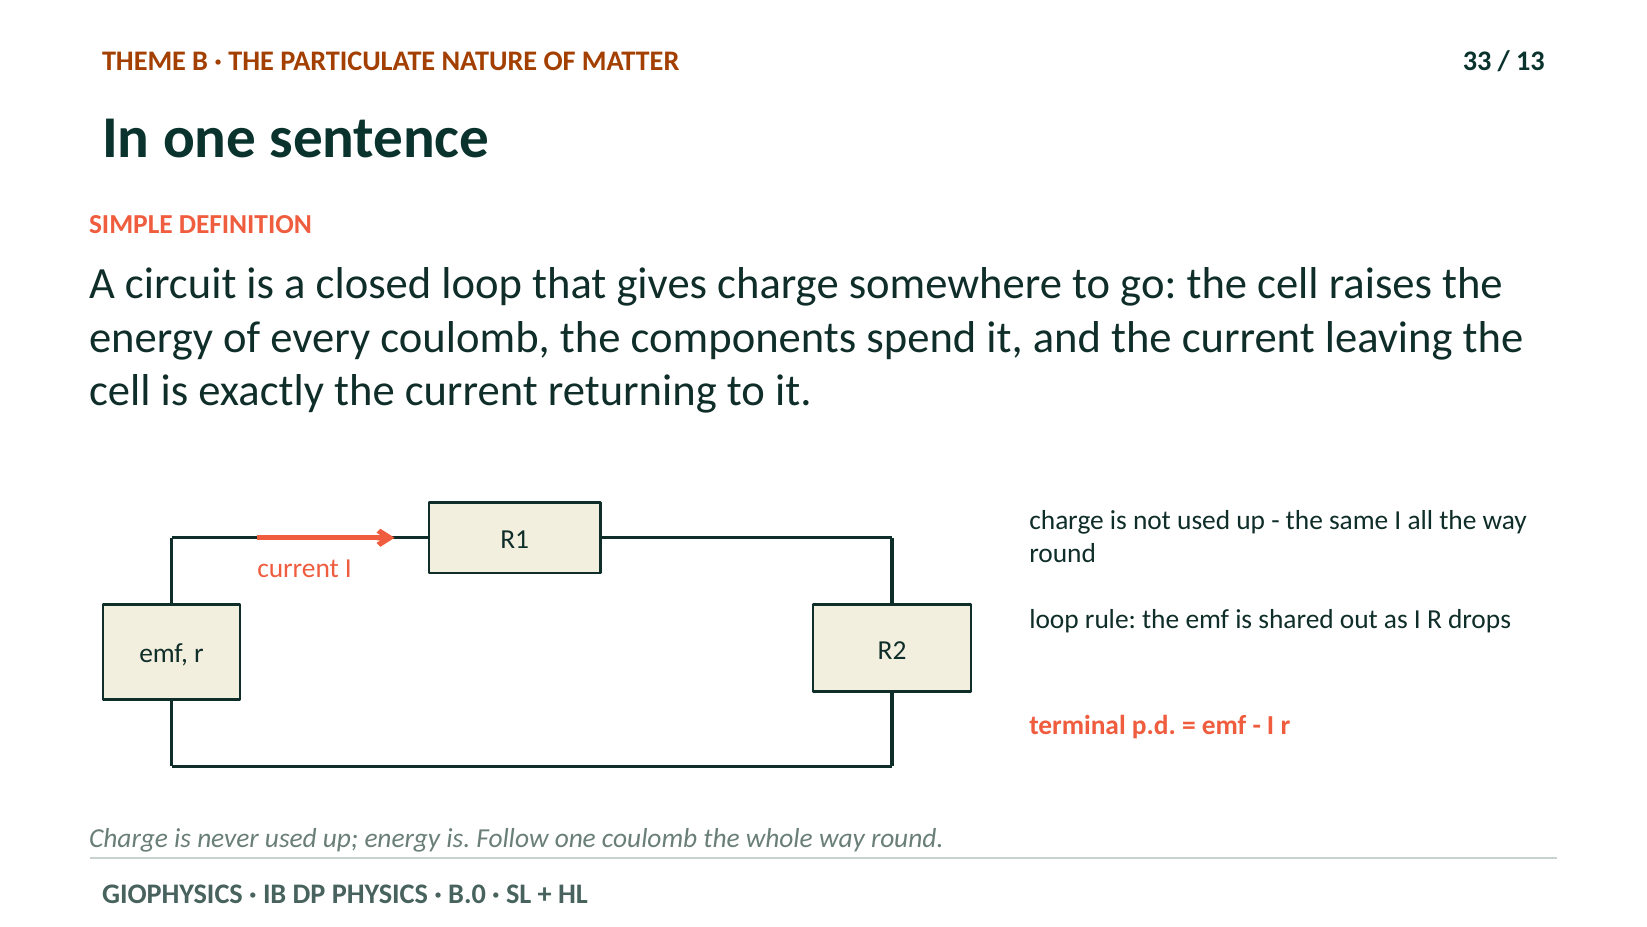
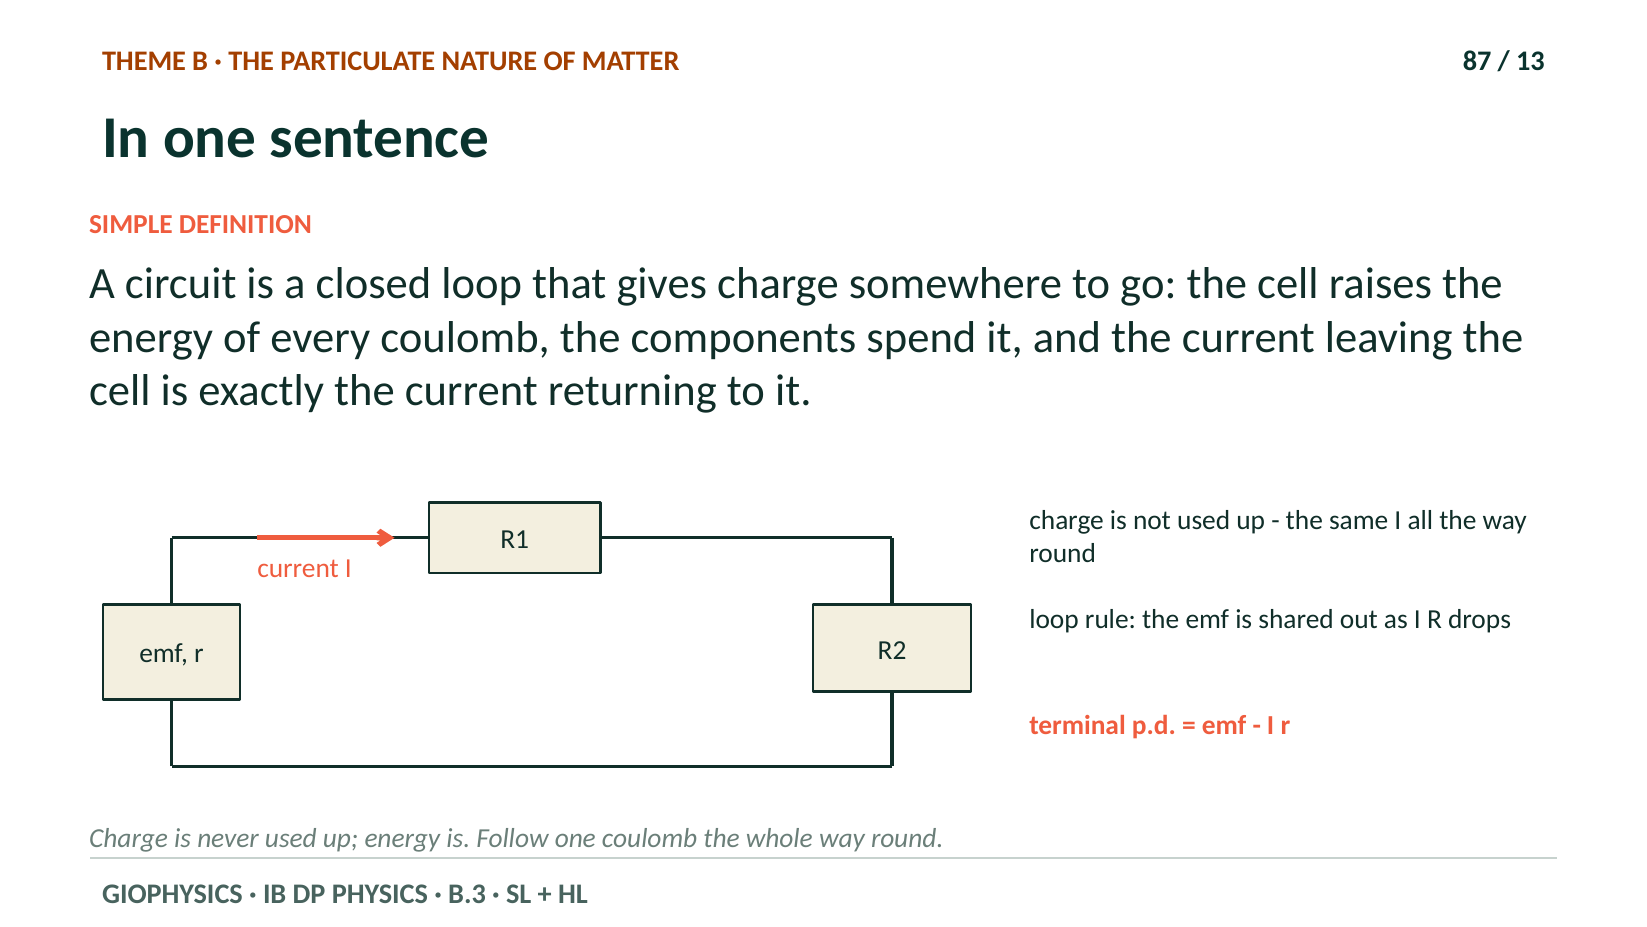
33: 33 -> 87
B.0: B.0 -> B.3
